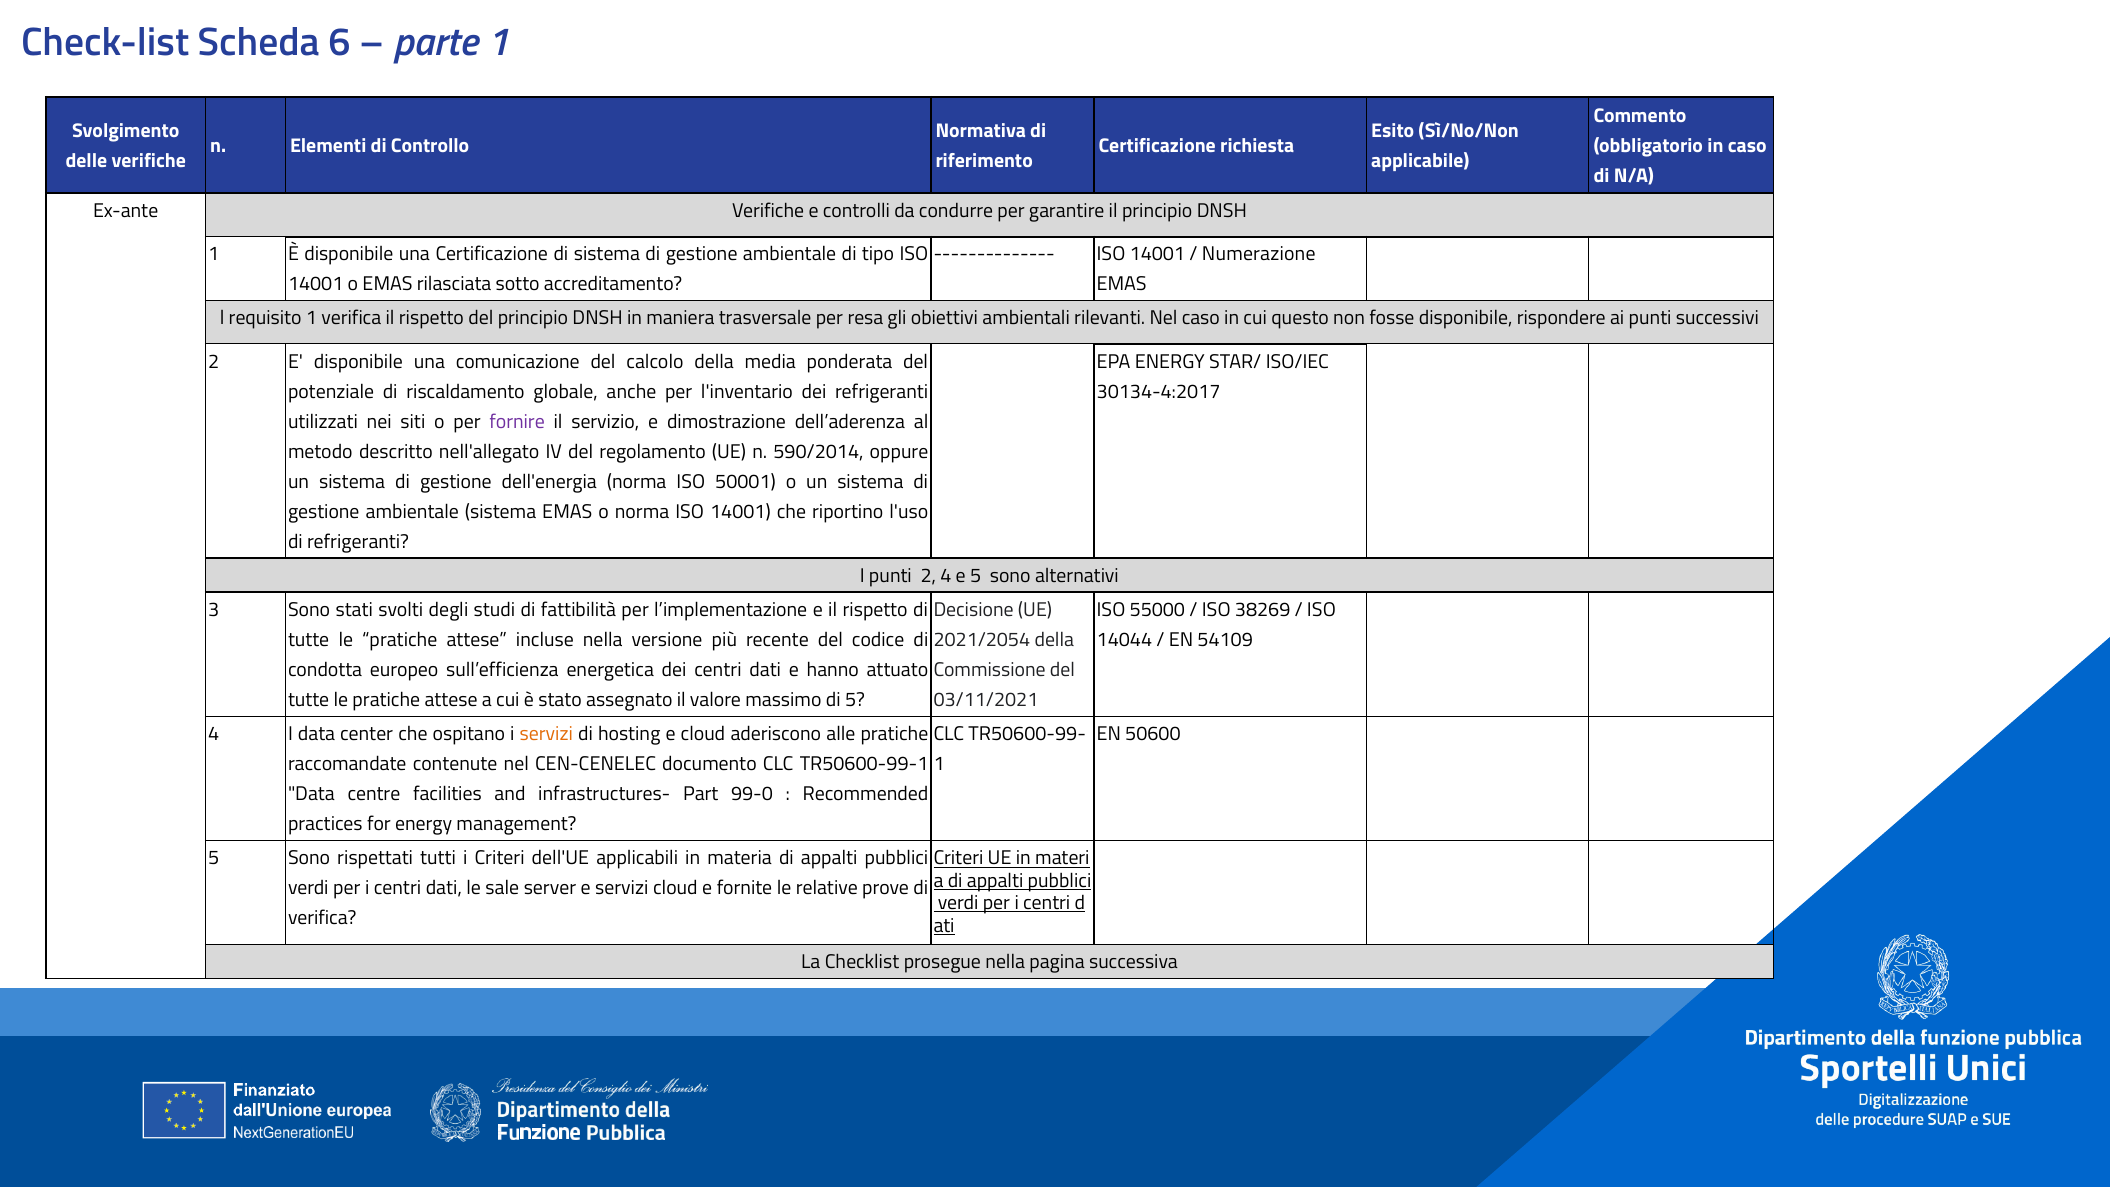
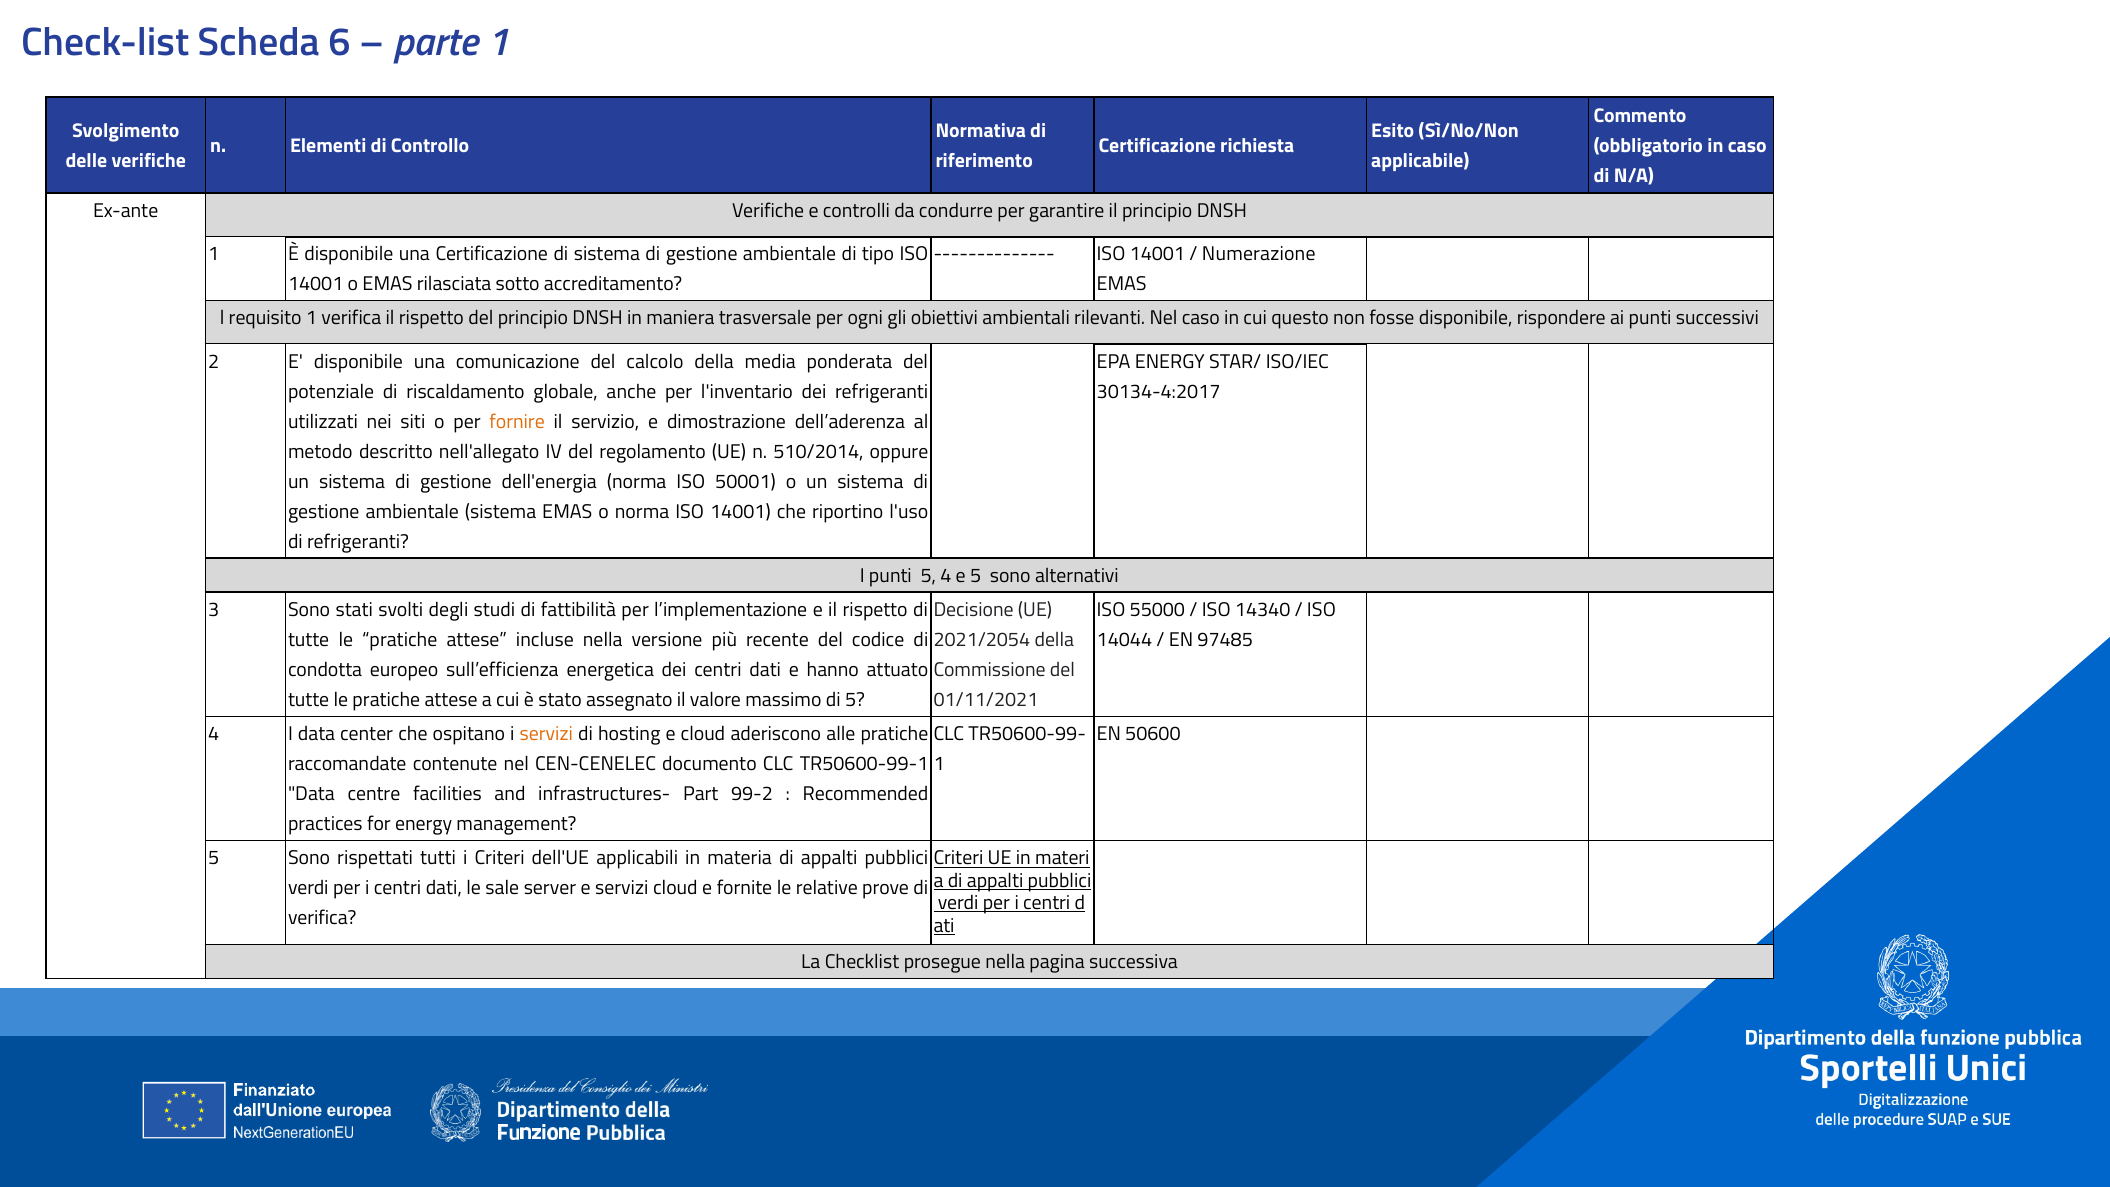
resa: resa -> ogni
fornire colour: purple -> orange
590/2014: 590/2014 -> 510/2014
punti 2: 2 -> 5
38269: 38269 -> 14340
54109: 54109 -> 97485
03/11/2021: 03/11/2021 -> 01/11/2021
99-0: 99-0 -> 99-2
